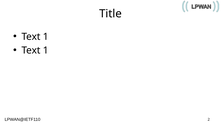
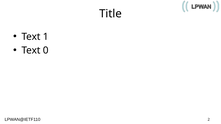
1 at (46, 50): 1 -> 0
